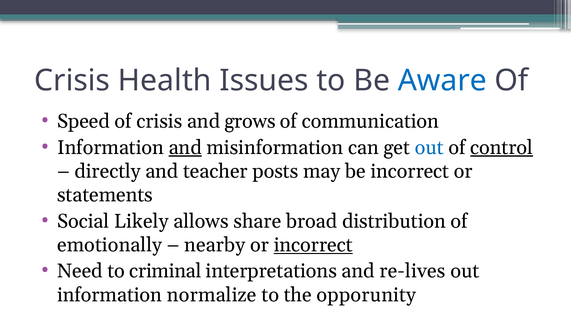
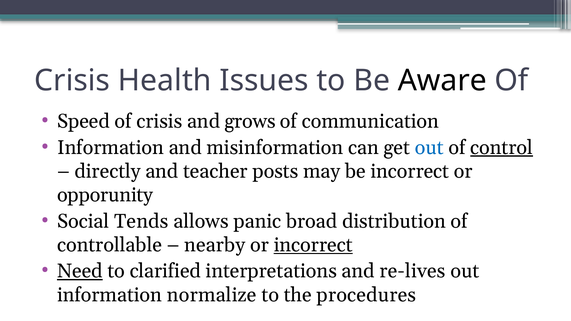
Aware colour: blue -> black
and at (185, 148) underline: present -> none
statements: statements -> opporunity
Likely: Likely -> Tends
share: share -> panic
emotionally: emotionally -> controllable
Need underline: none -> present
criminal: criminal -> clarified
opporunity: opporunity -> procedures
